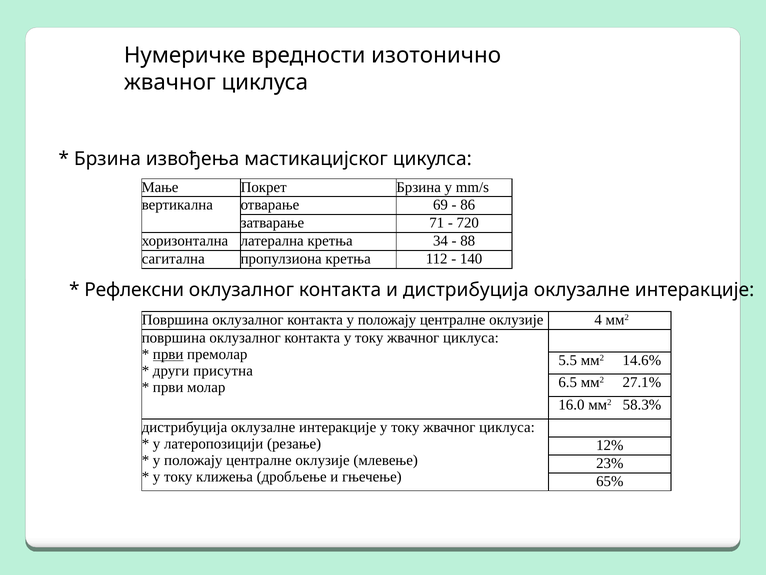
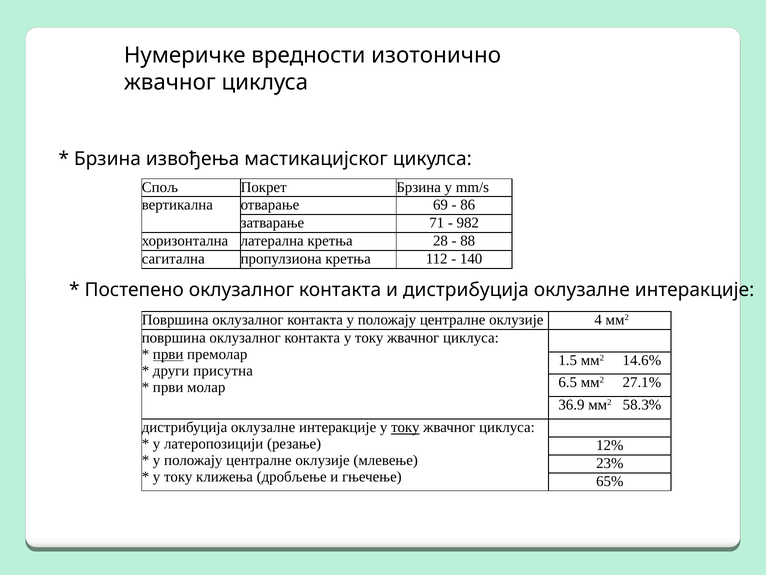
Мање: Мање -> Спољ
720: 720 -> 982
34: 34 -> 28
Рефлексни: Рефлексни -> Постепено
5.5: 5.5 -> 1.5
16.0: 16.0 -> 36.9
току at (405, 427) underline: none -> present
